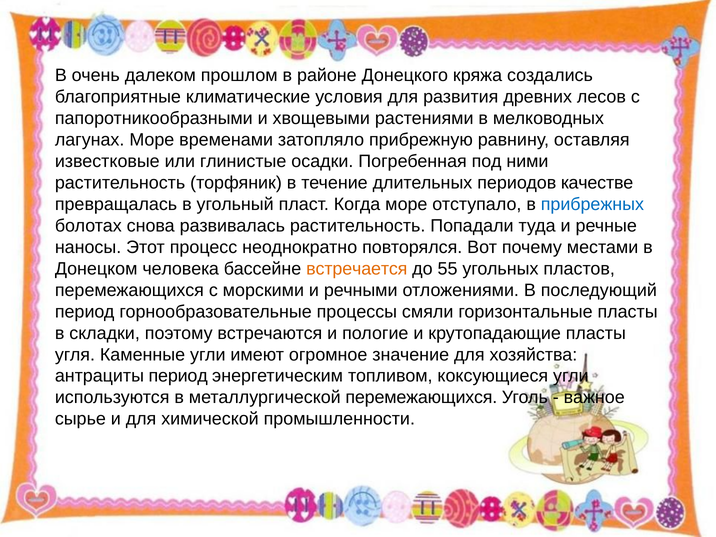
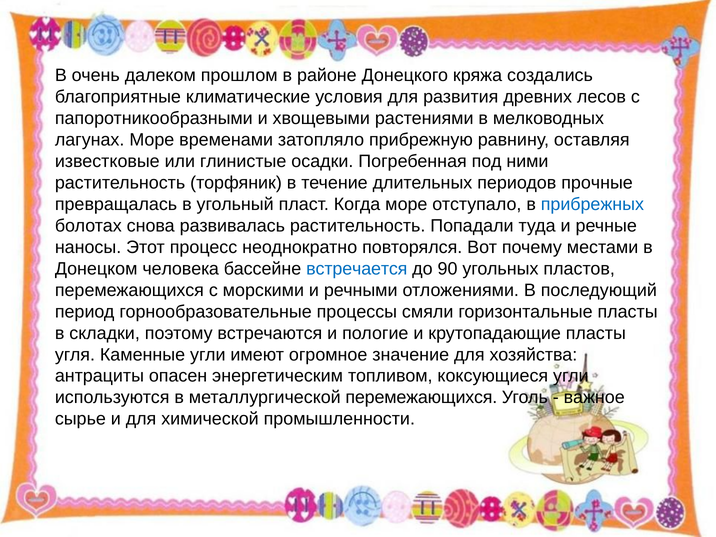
качестве: качестве -> прочные
встречается colour: orange -> blue
55: 55 -> 90
антрациты период: период -> опасен
